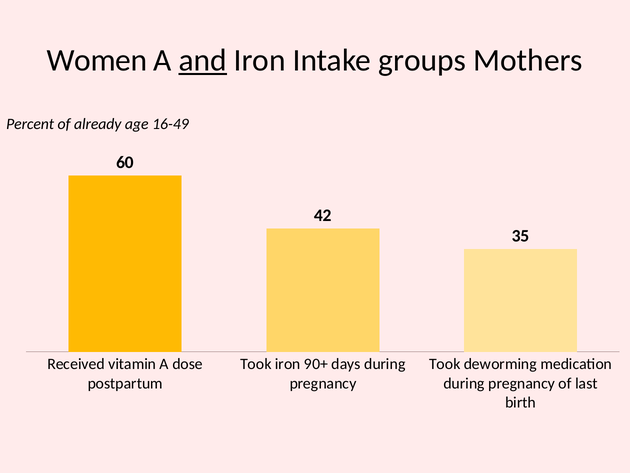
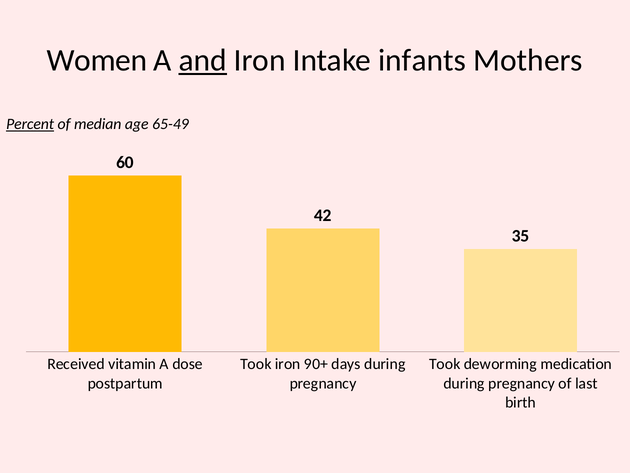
groups: groups -> infants
Percent underline: none -> present
already: already -> median
16-49: 16-49 -> 65-49
